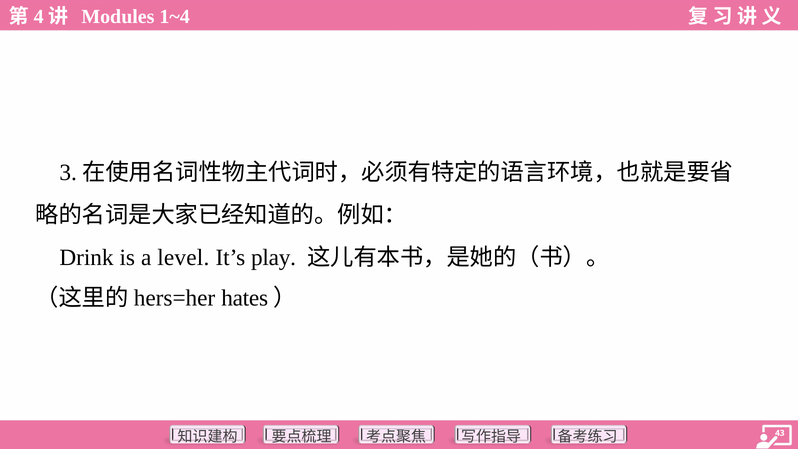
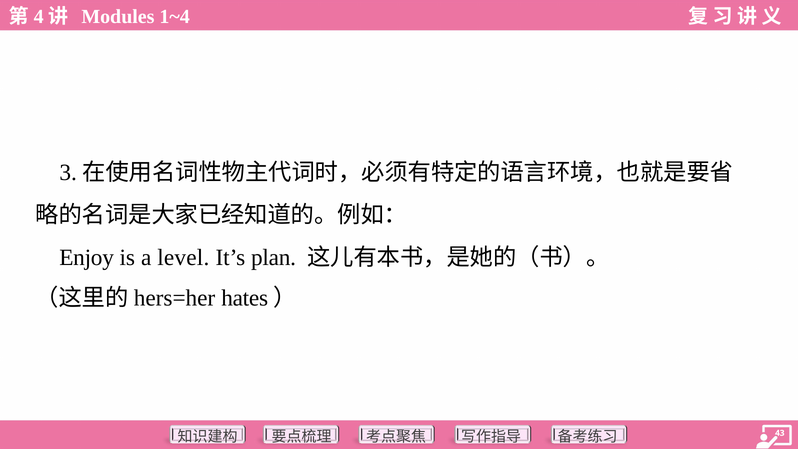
Drink: Drink -> Enjoy
play: play -> plan
